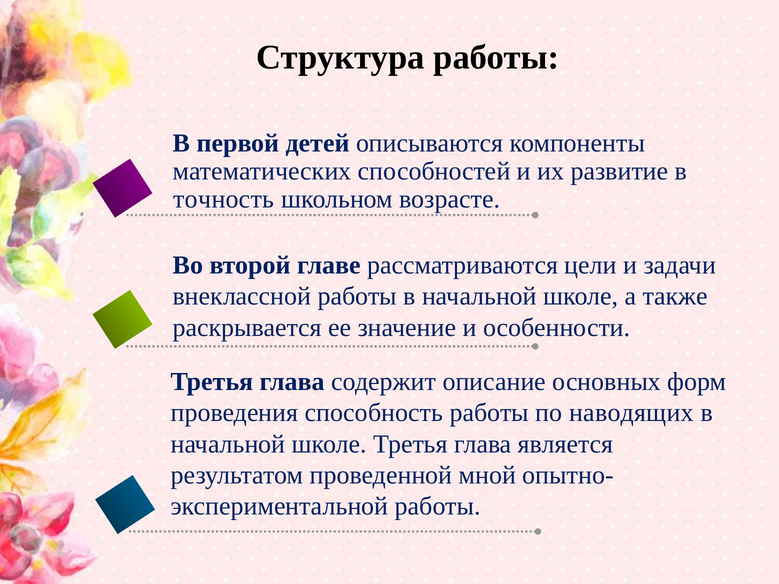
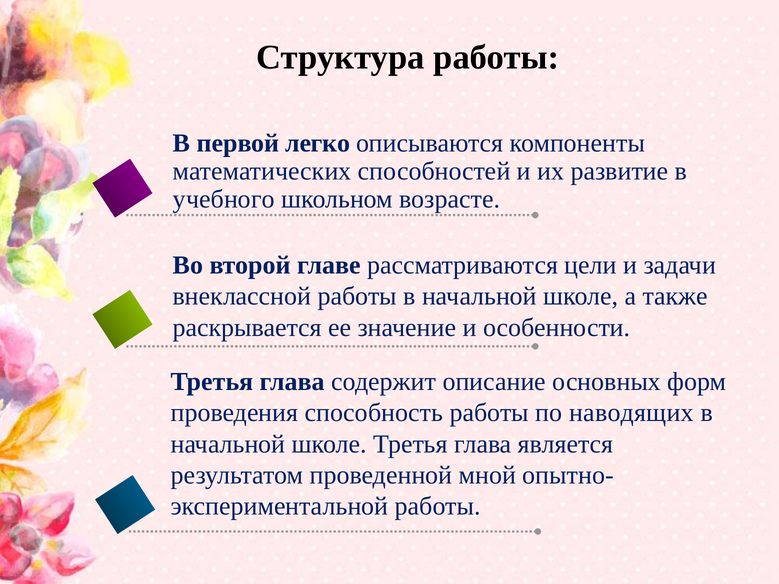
детей: детей -> легко
точность: точность -> учебного
